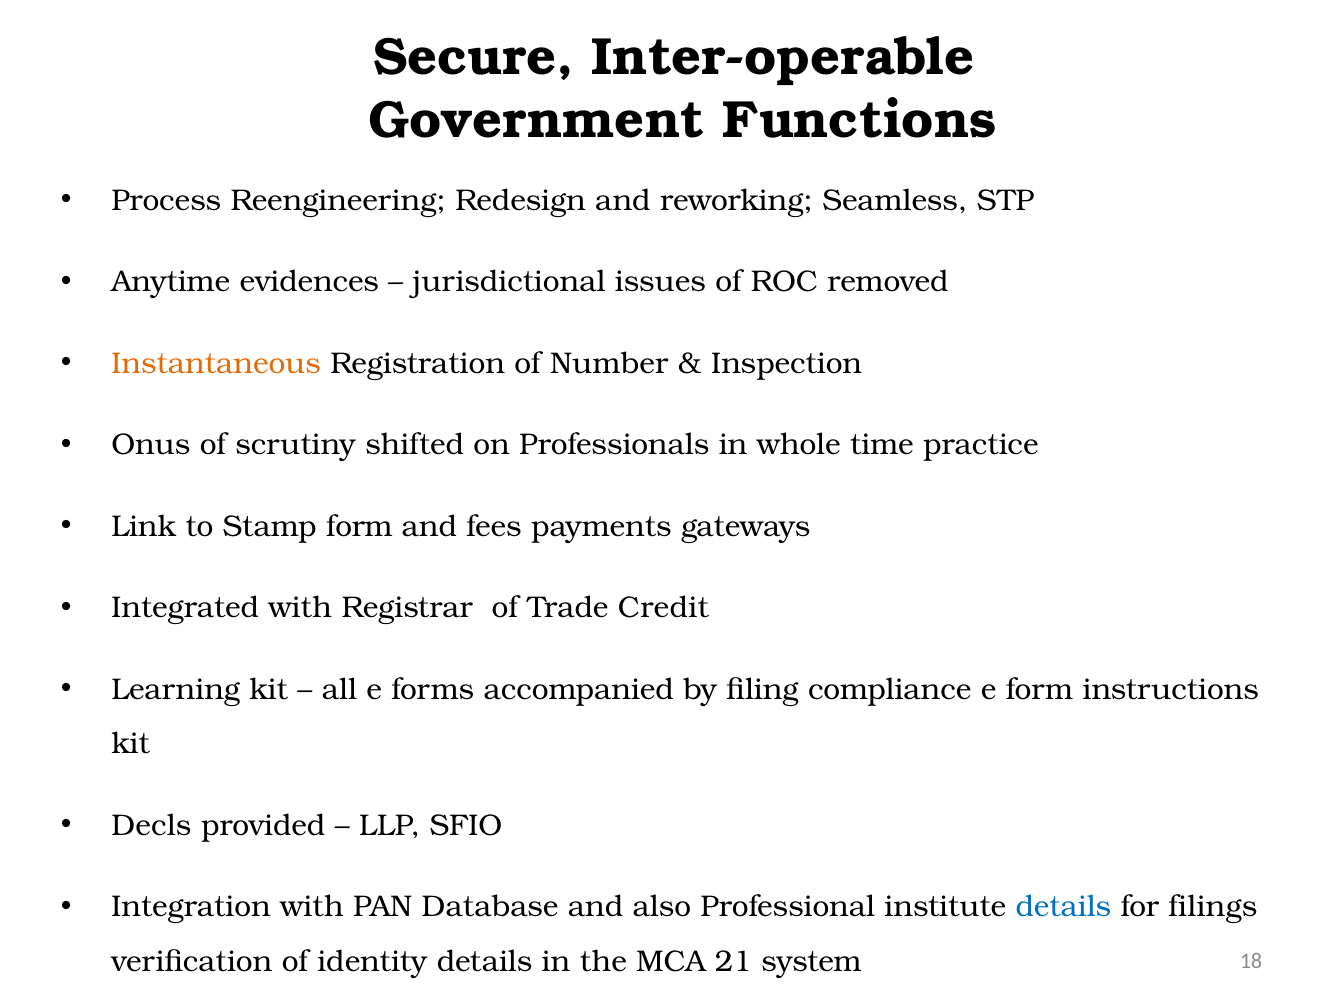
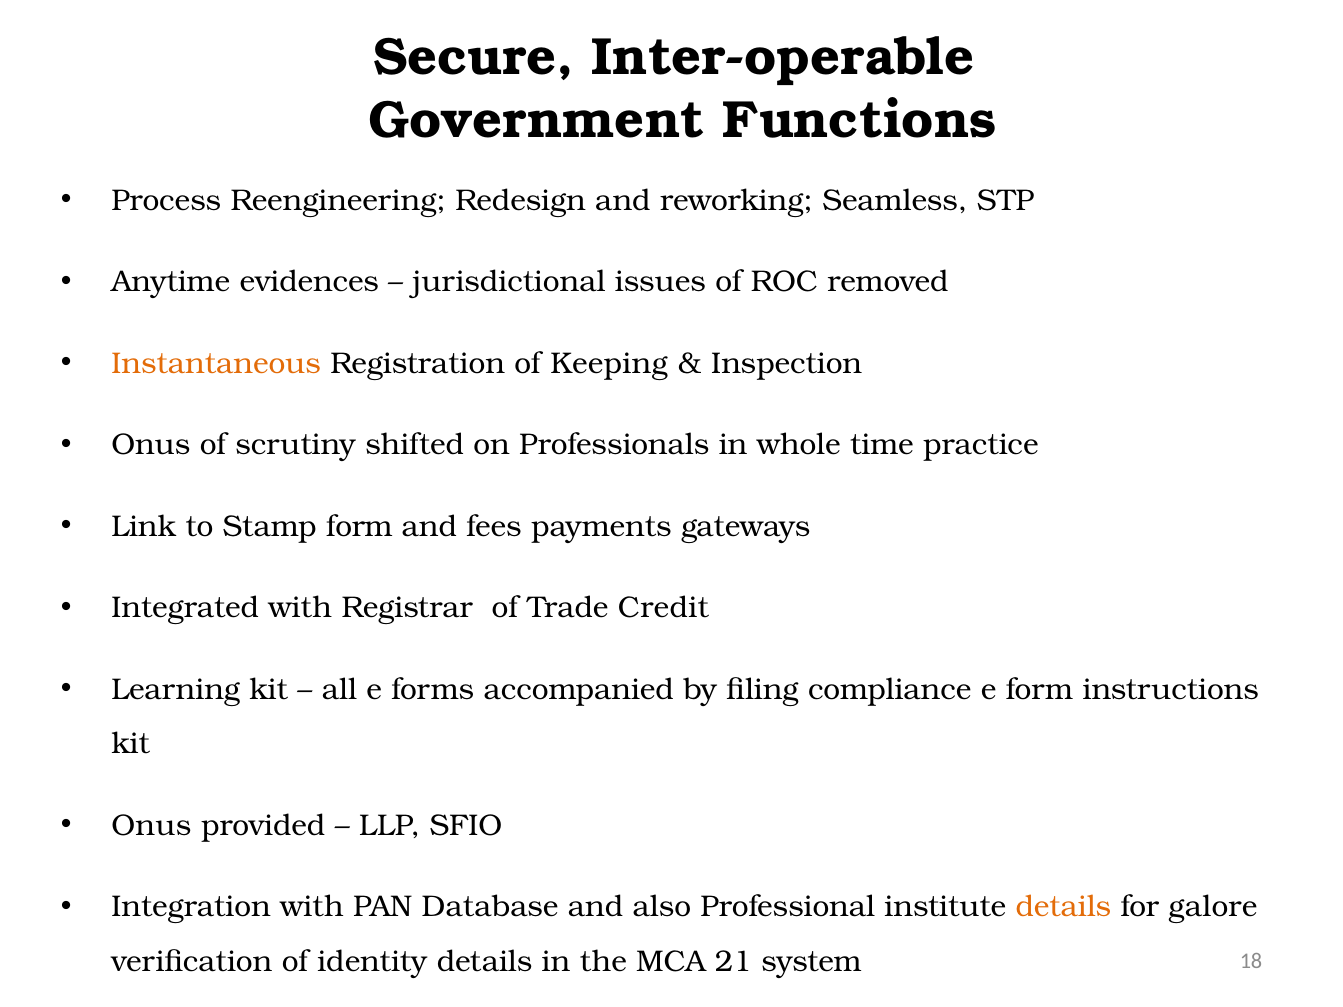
Number: Number -> Keeping
Decls at (151, 826): Decls -> Onus
details at (1063, 907) colour: blue -> orange
filings: filings -> galore
